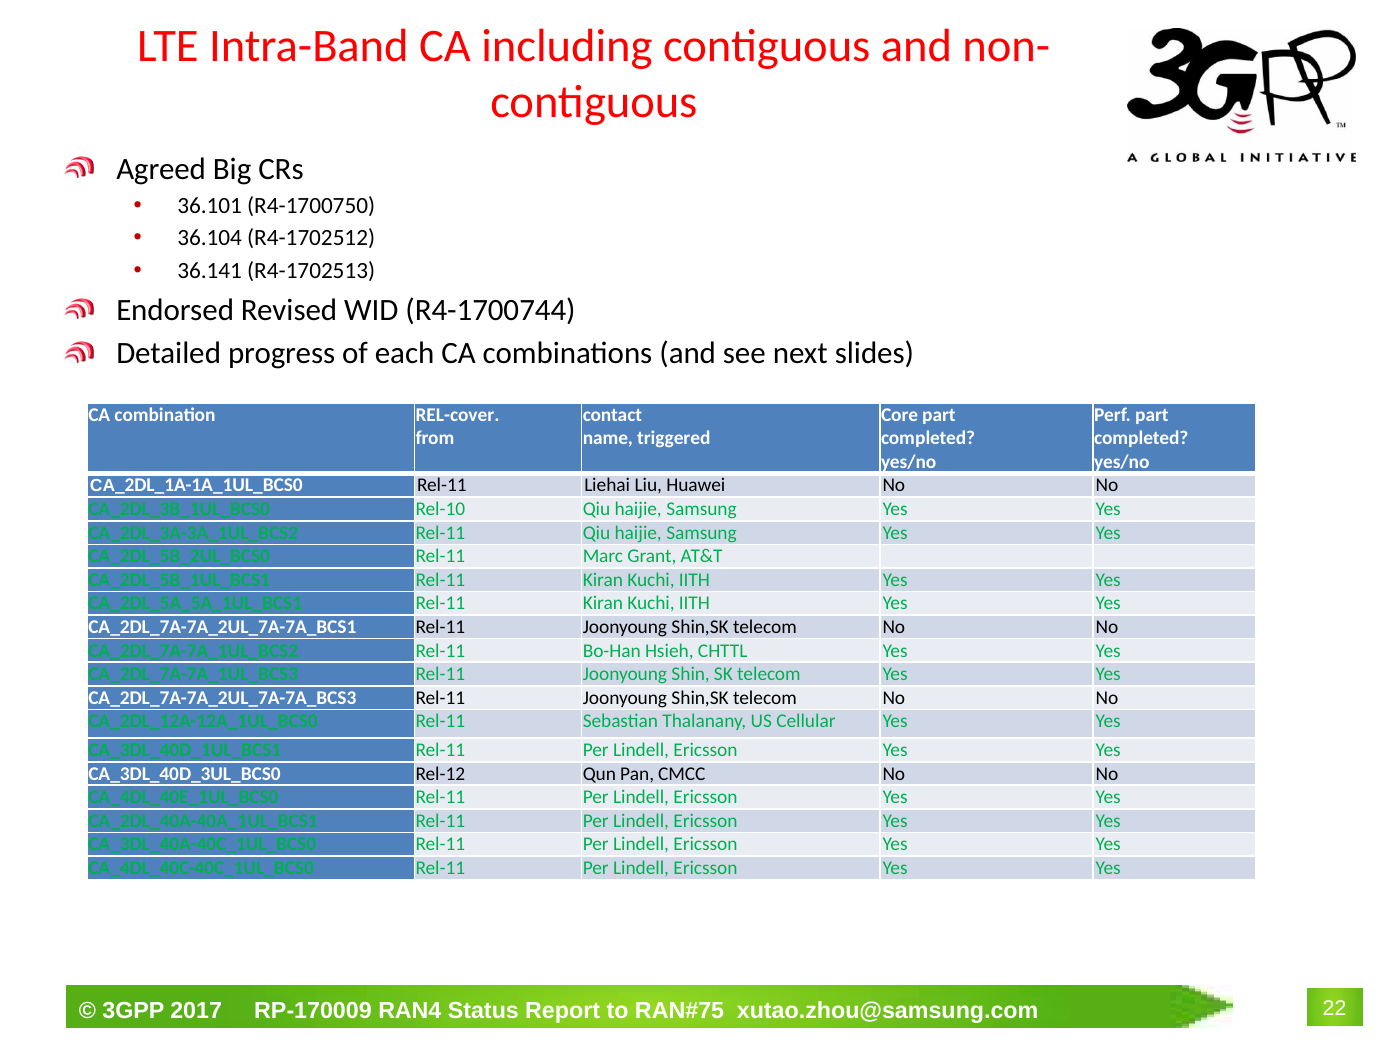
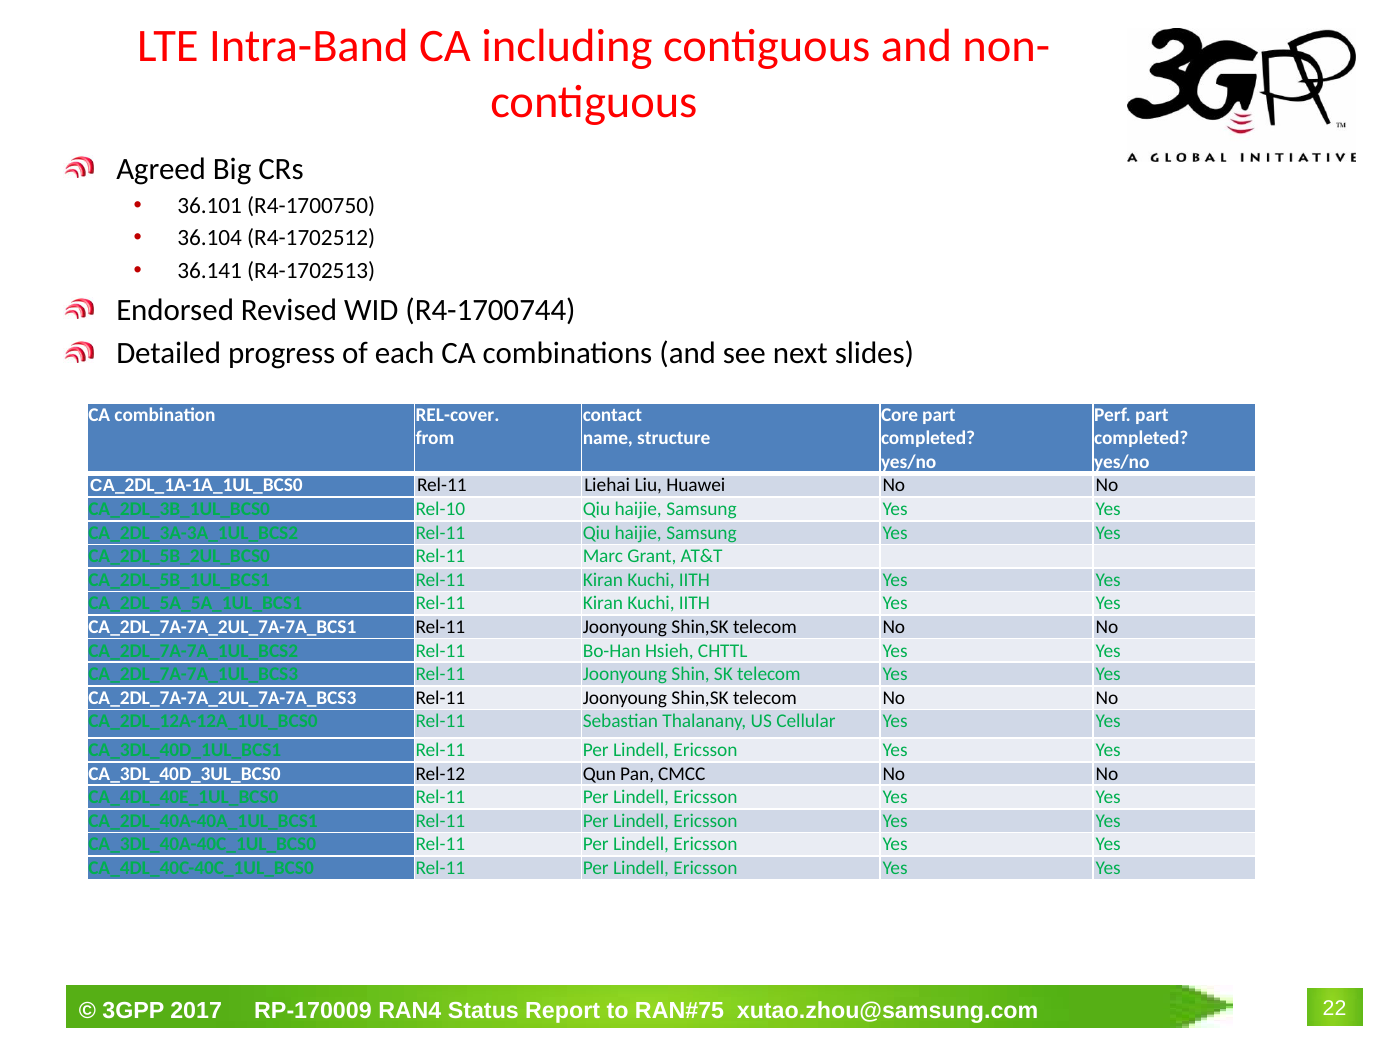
triggered: triggered -> structure
